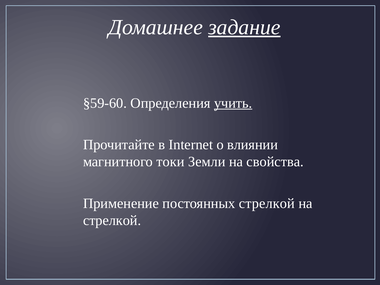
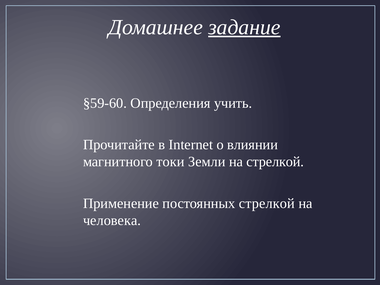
учить underline: present -> none
на свойства: свойства -> стрелкой
стрелкой at (112, 221): стрелкой -> человека
